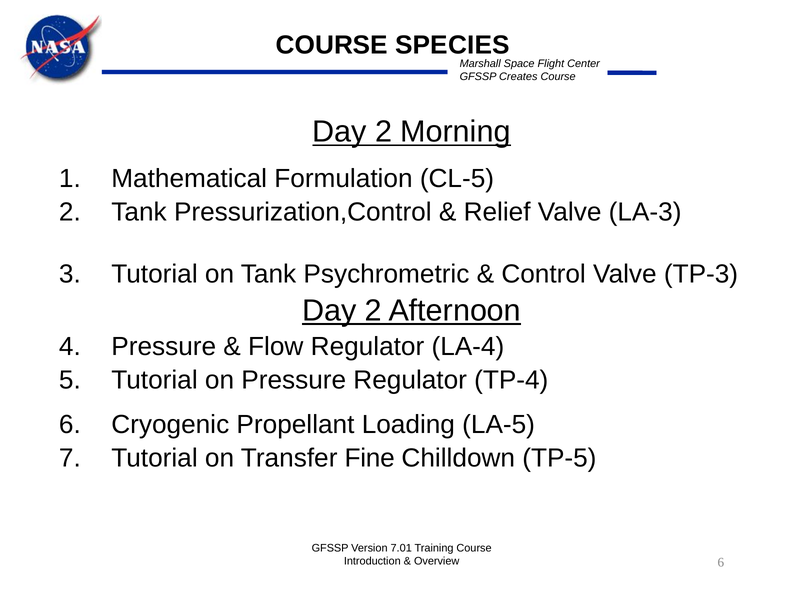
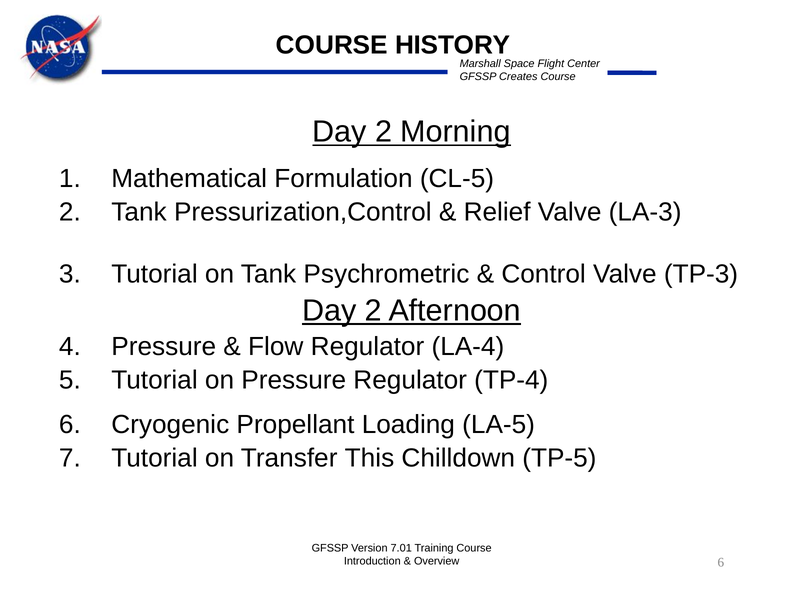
SPECIES: SPECIES -> HISTORY
Fine: Fine -> This
